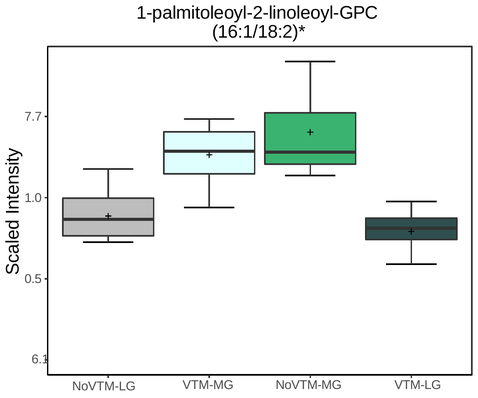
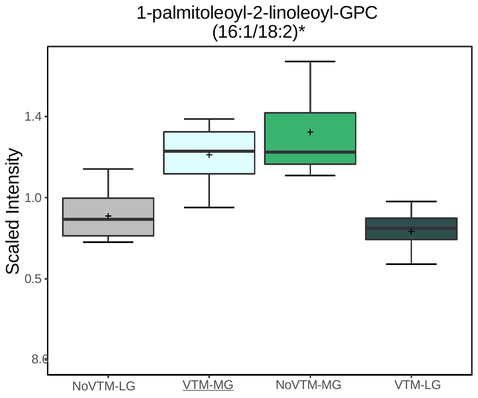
7.7: 7.7 -> 1.4
6.1: 6.1 -> 8.6
VTM-MG underline: none -> present
